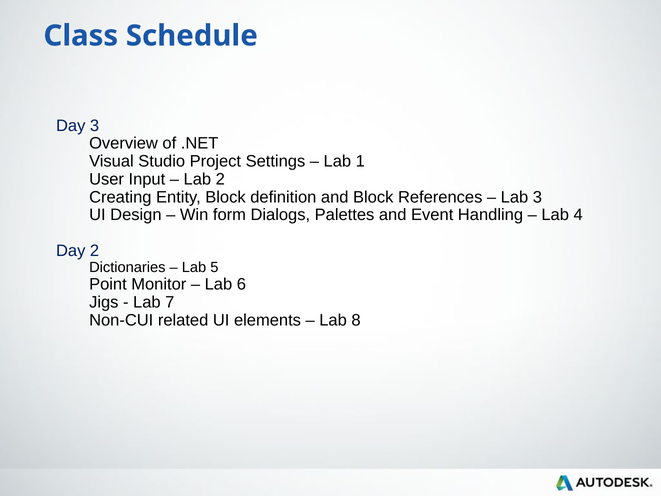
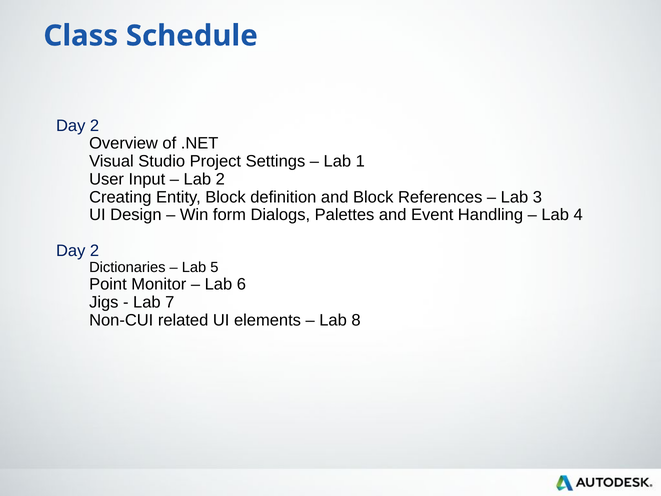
3 at (95, 126): 3 -> 2
